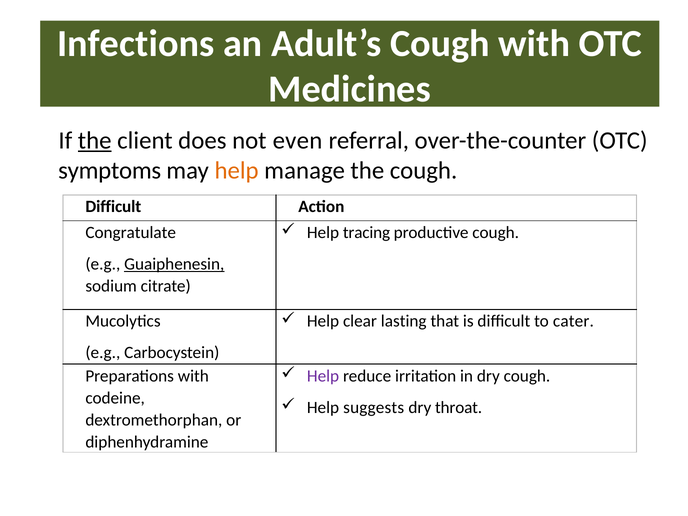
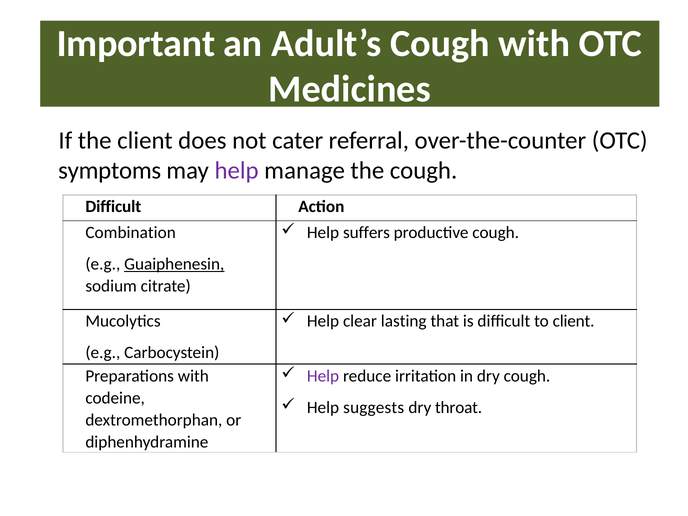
Infections: Infections -> Important
the at (95, 141) underline: present -> none
even: even -> cater
help at (237, 170) colour: orange -> purple
tracing: tracing -> suffers
Congratulate: Congratulate -> Combination
to cater: cater -> client
